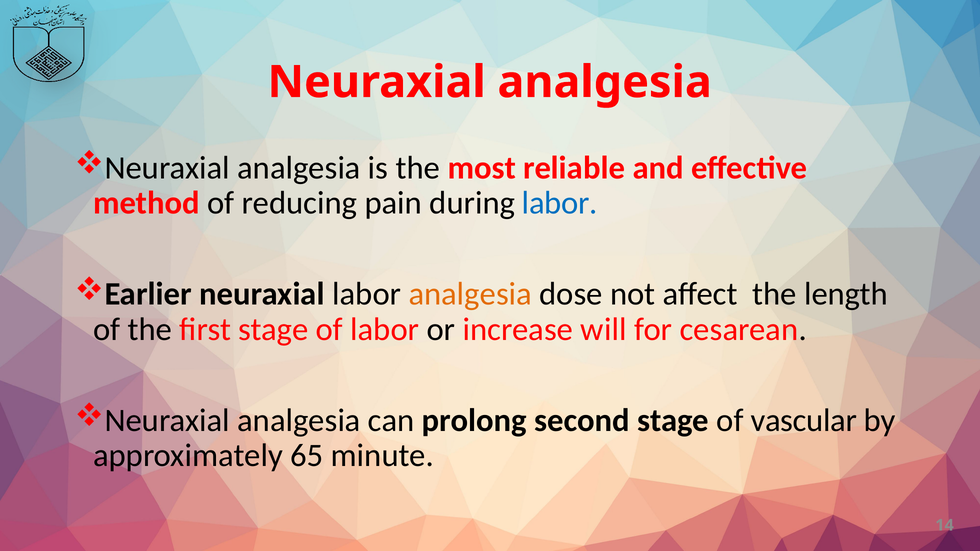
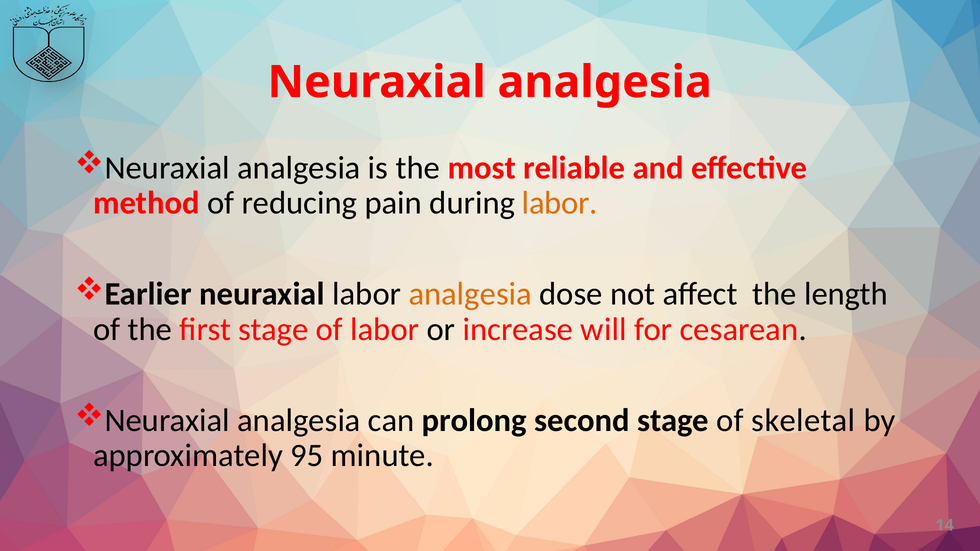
labor at (560, 203) colour: blue -> orange
vascular: vascular -> skeletal
65: 65 -> 95
